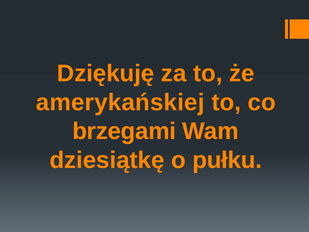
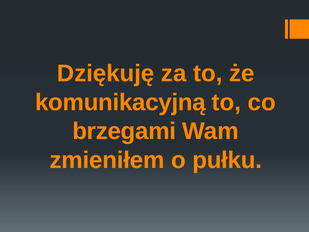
amerykańskiej: amerykańskiej -> komunikacyjną
dziesiątkę: dziesiątkę -> zmieniłem
